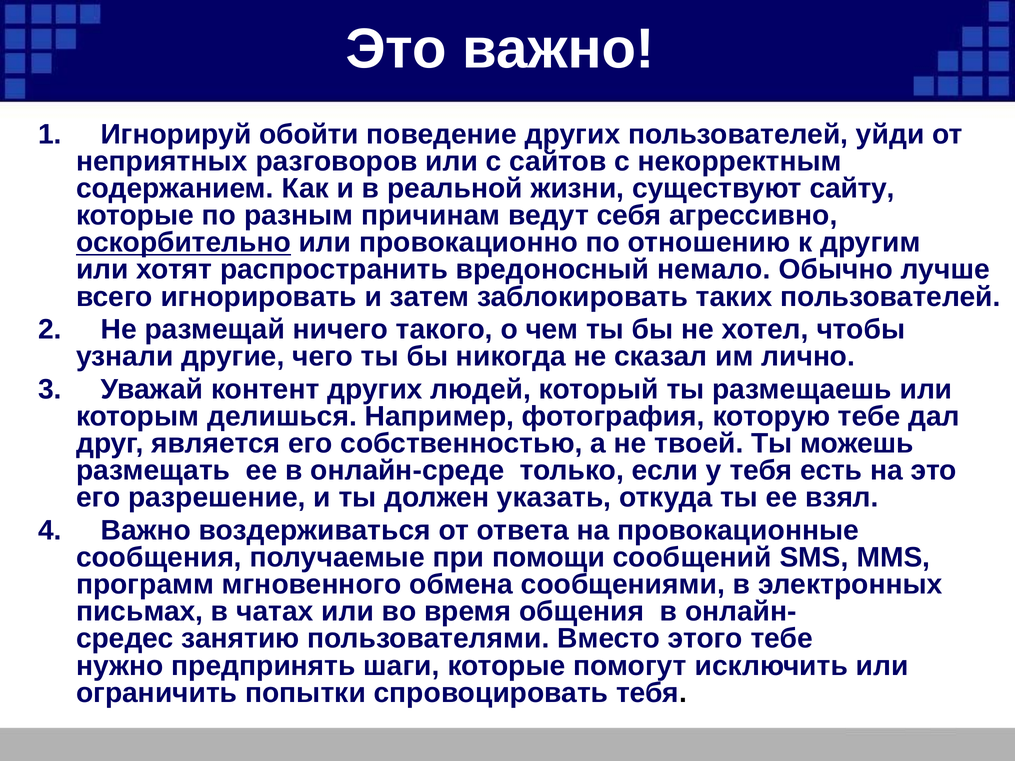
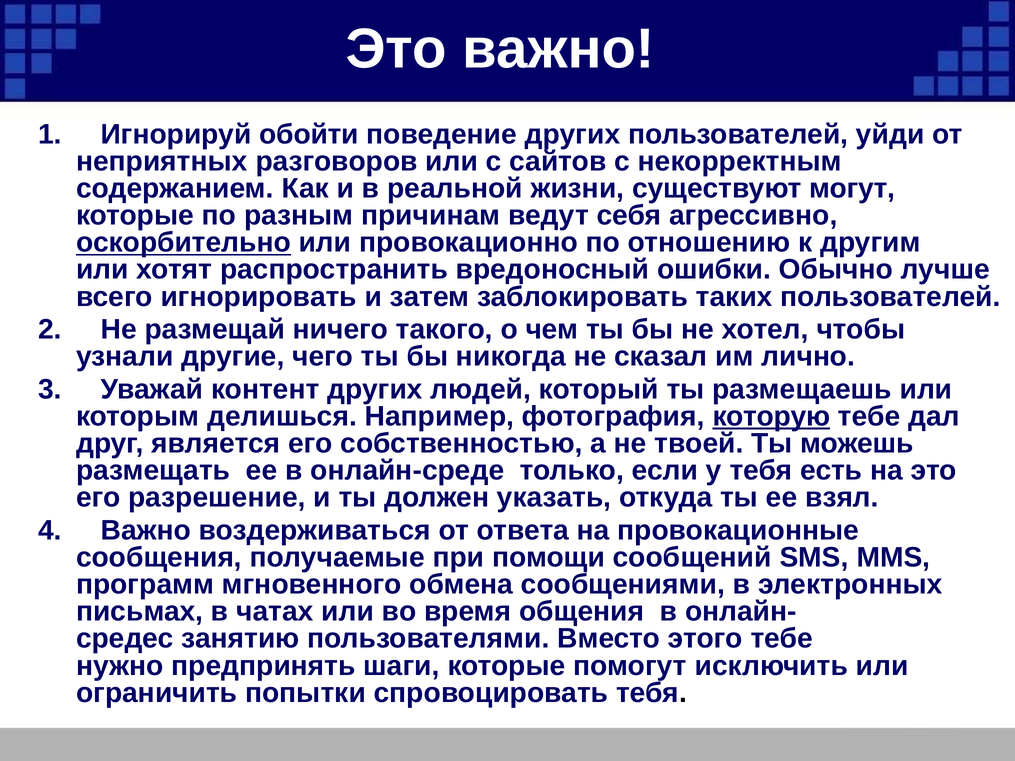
сайту: сайту -> могут
немало: немало -> ошибки
которую underline: none -> present
